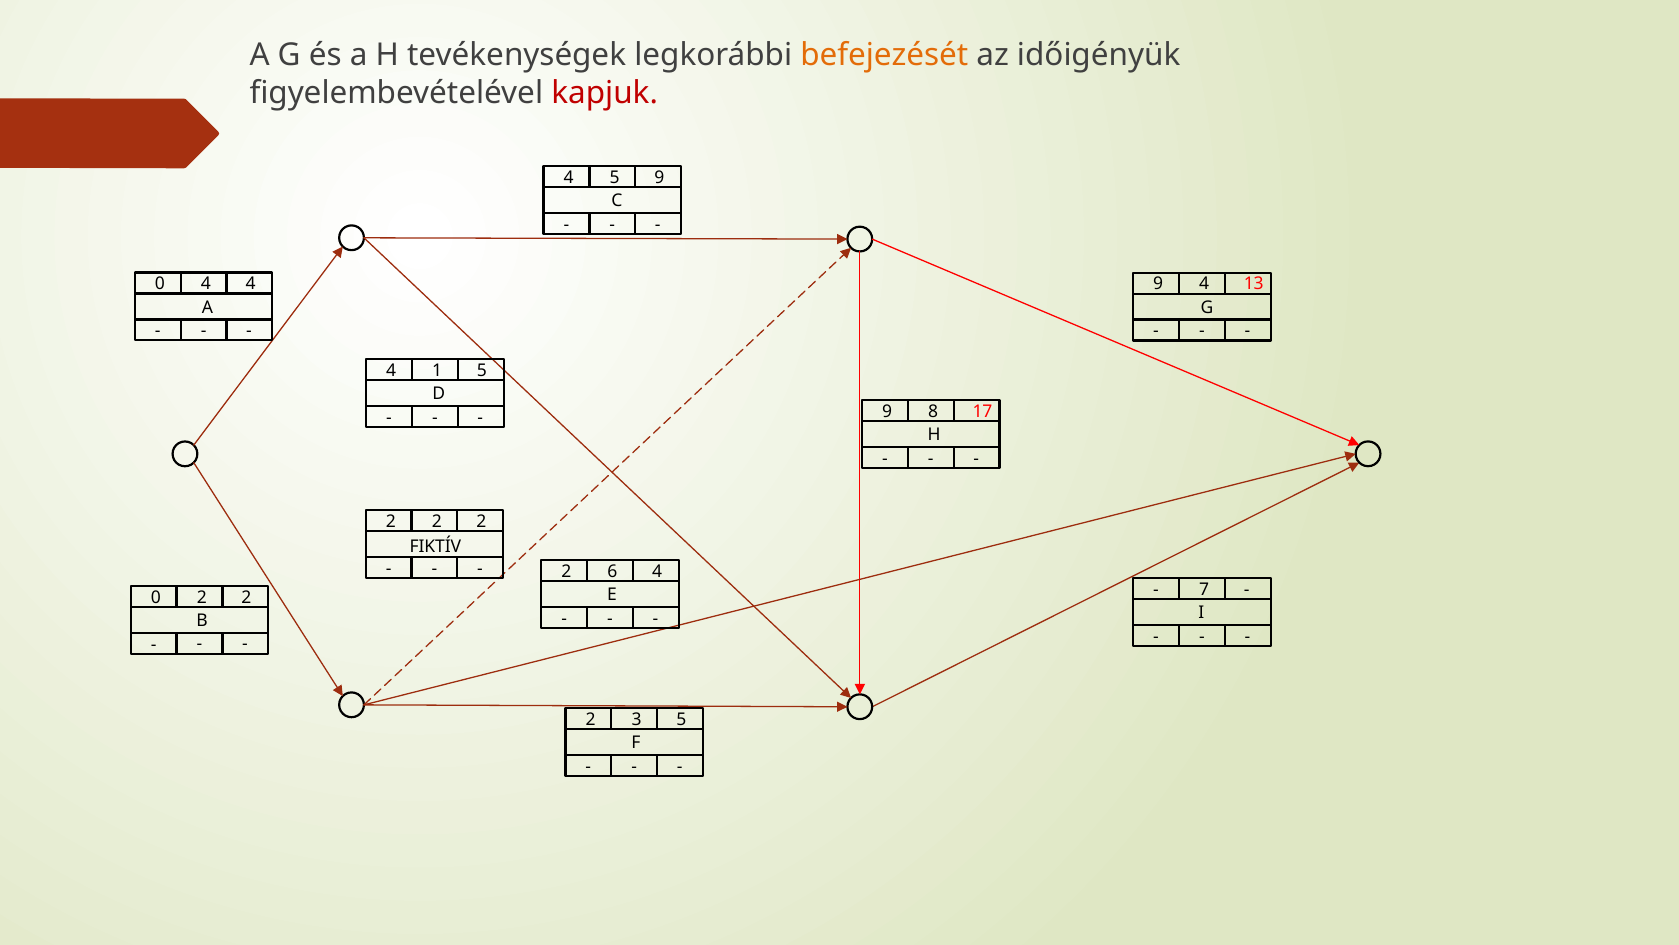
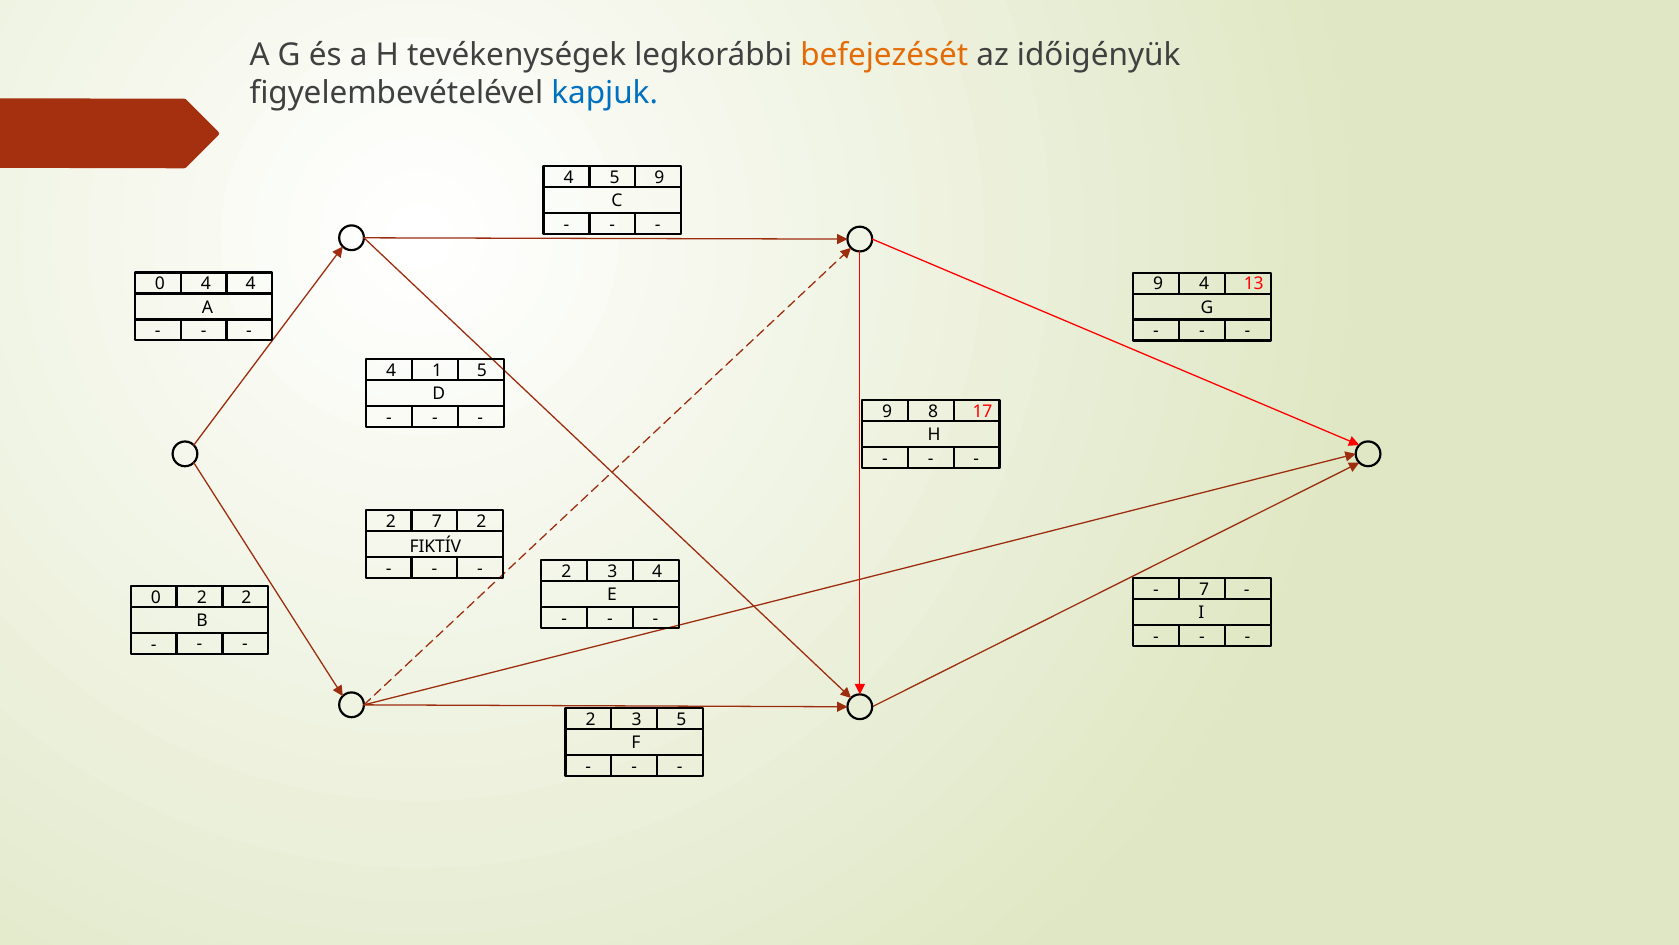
kapjuk colour: red -> blue
2 at (437, 521): 2 -> 7
6 at (612, 571): 6 -> 3
